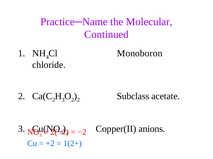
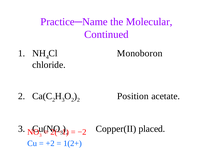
Subclass: Subclass -> Position
anions: anions -> placed
